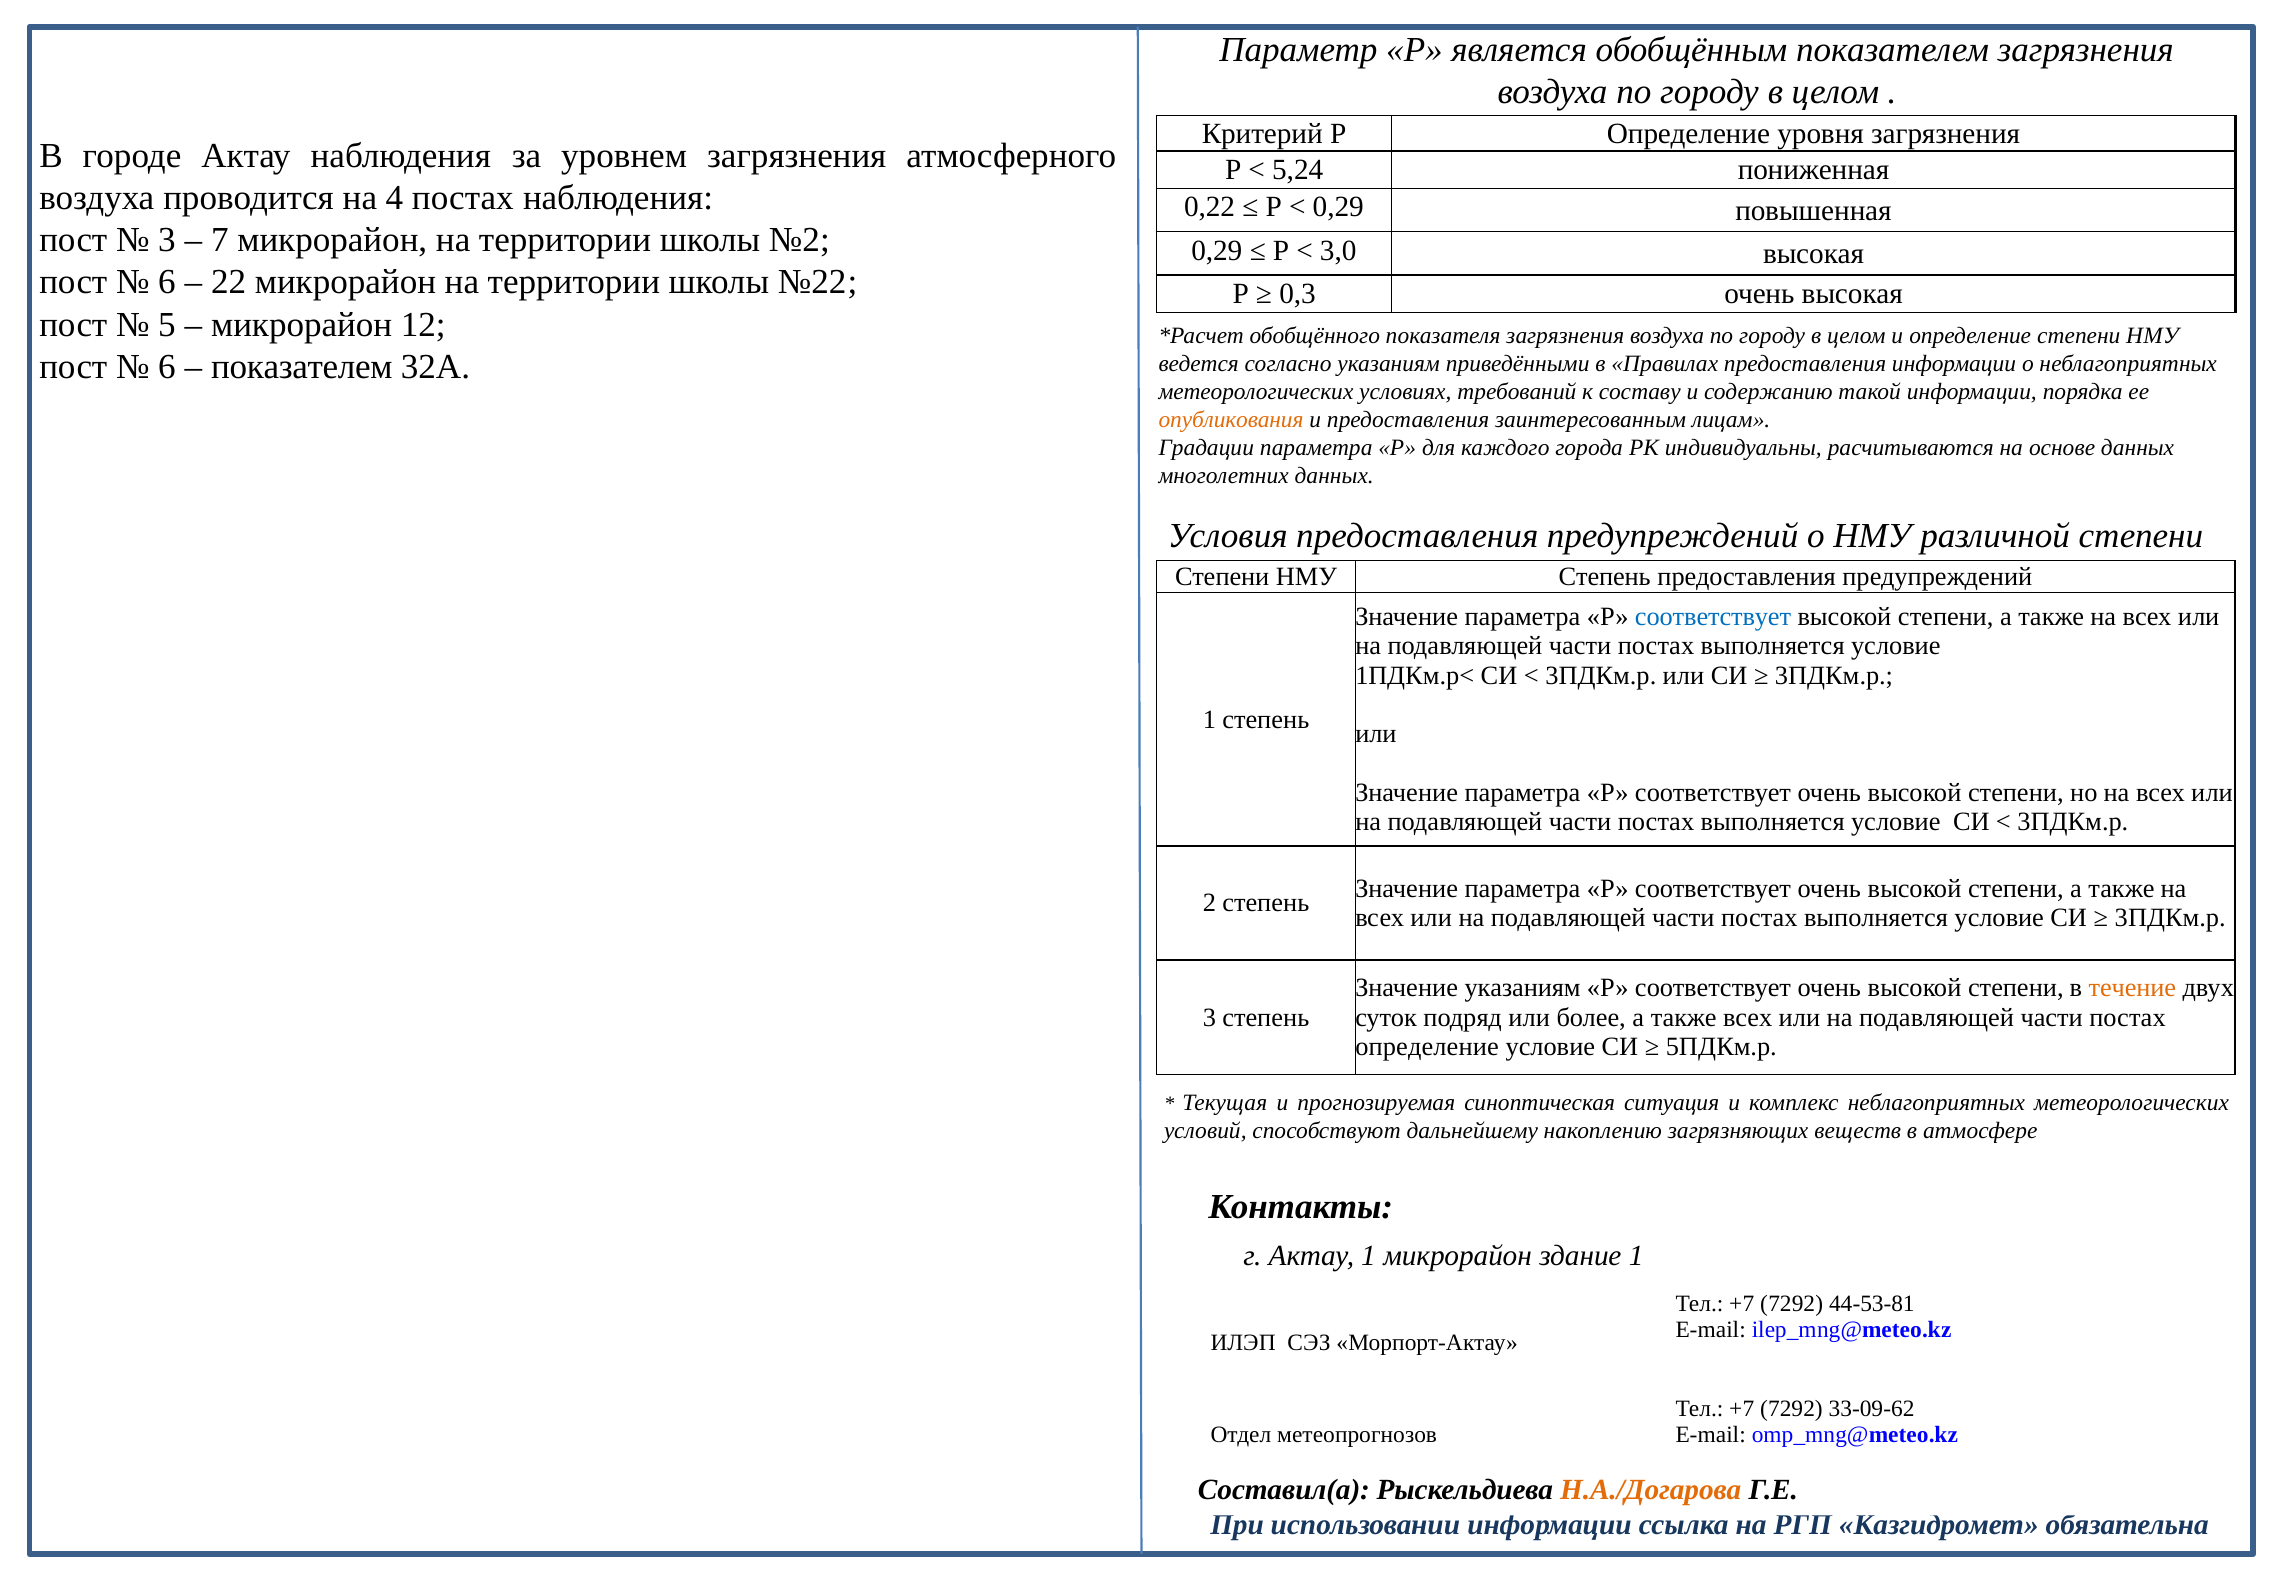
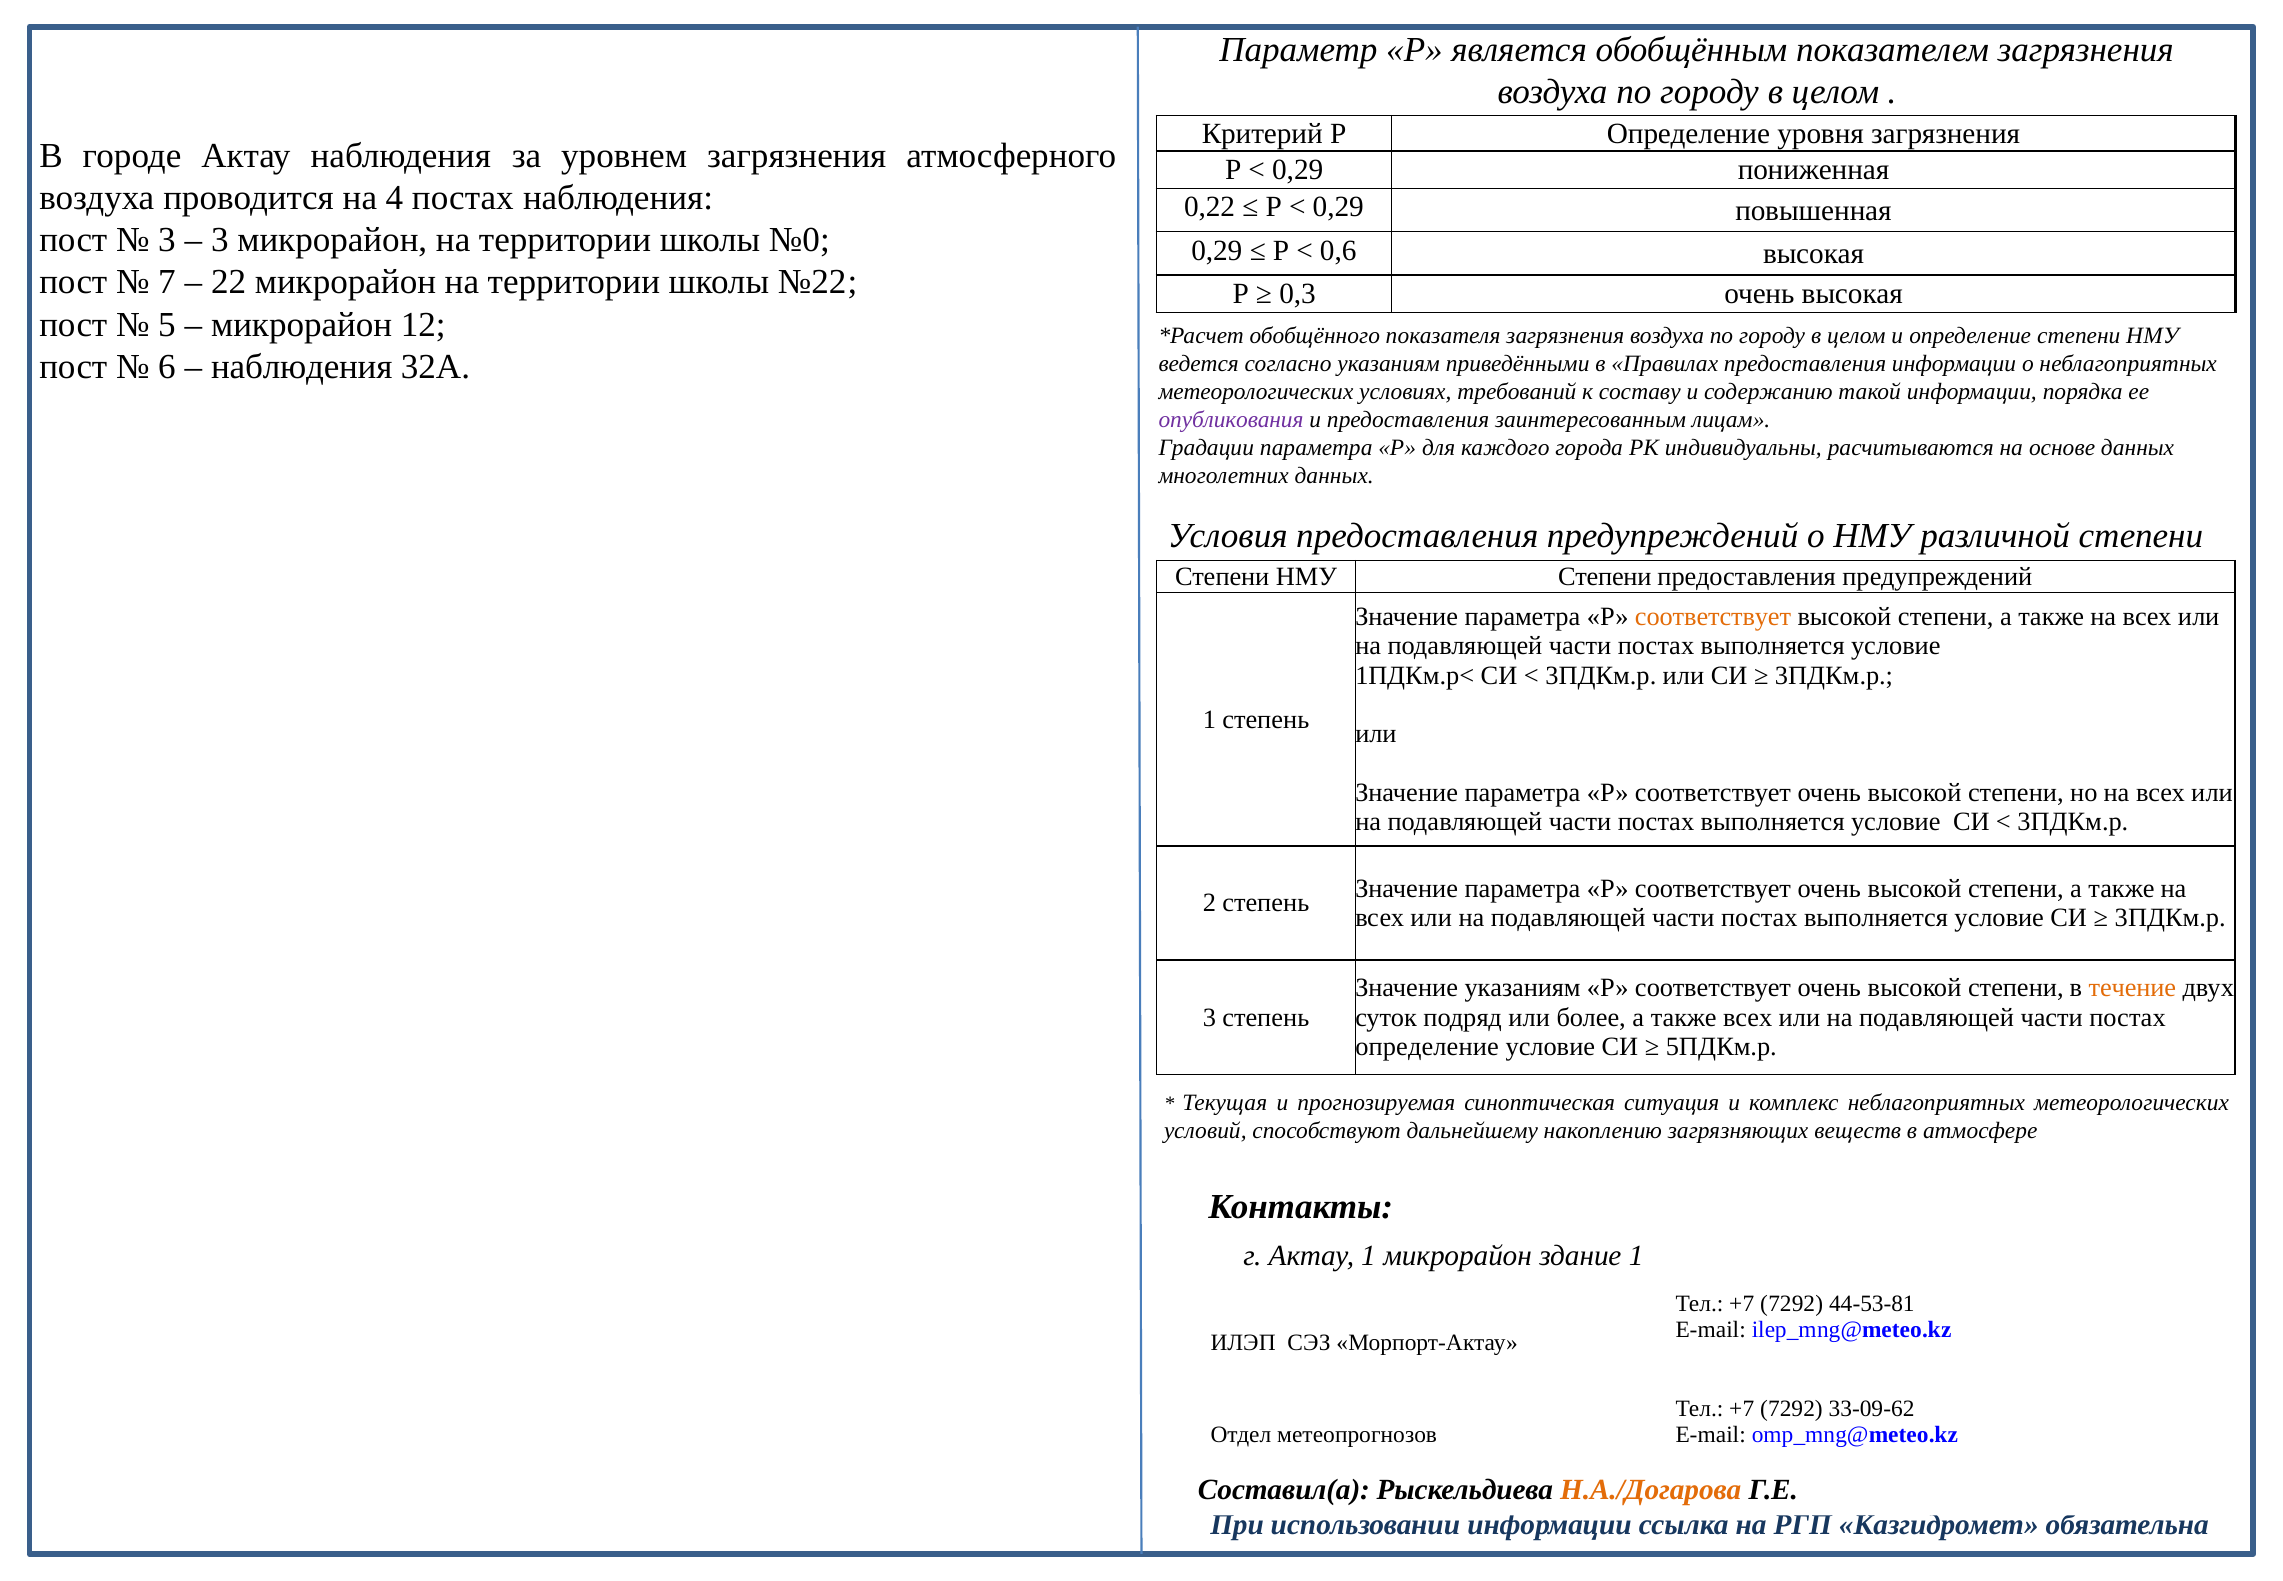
5,24 at (1298, 169): 5,24 -> 0,29
7 at (220, 240): 7 -> 3
№2: №2 -> №0
3,0: 3,0 -> 0,6
6 at (167, 282): 6 -> 7
показателем at (302, 367): показателем -> наблюдения
опубликования colour: orange -> purple
НМУ Степень: Степень -> Степени
соответствует at (1713, 617) colour: blue -> orange
